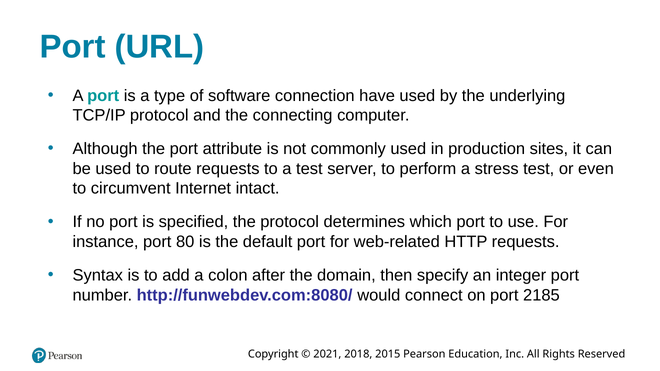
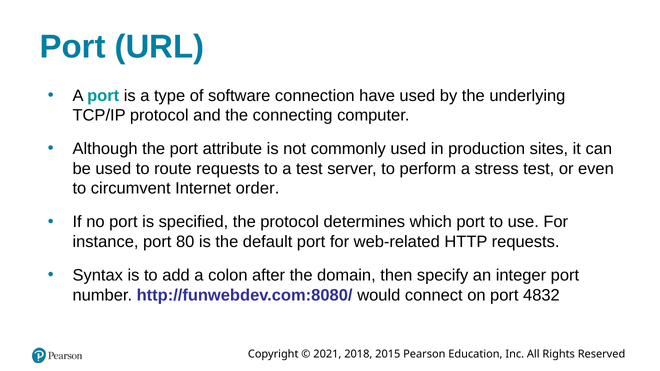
intact: intact -> order
2185: 2185 -> 4832
